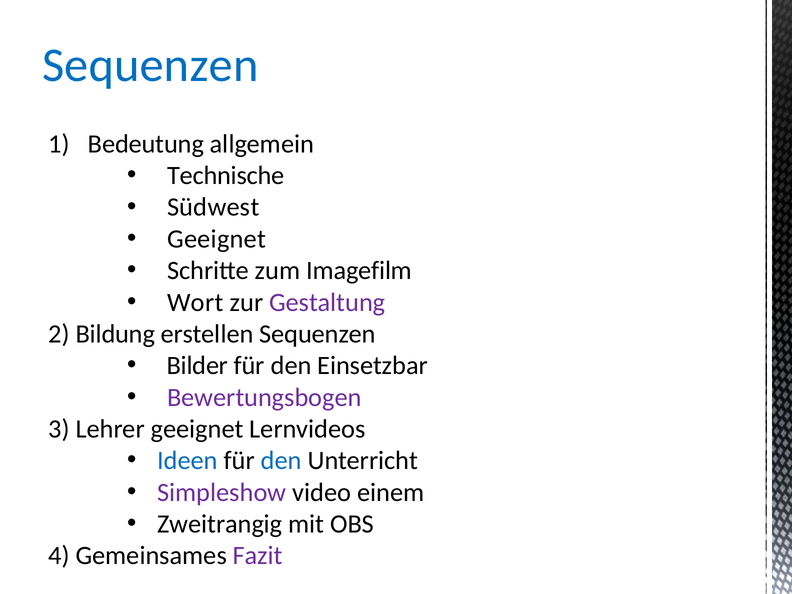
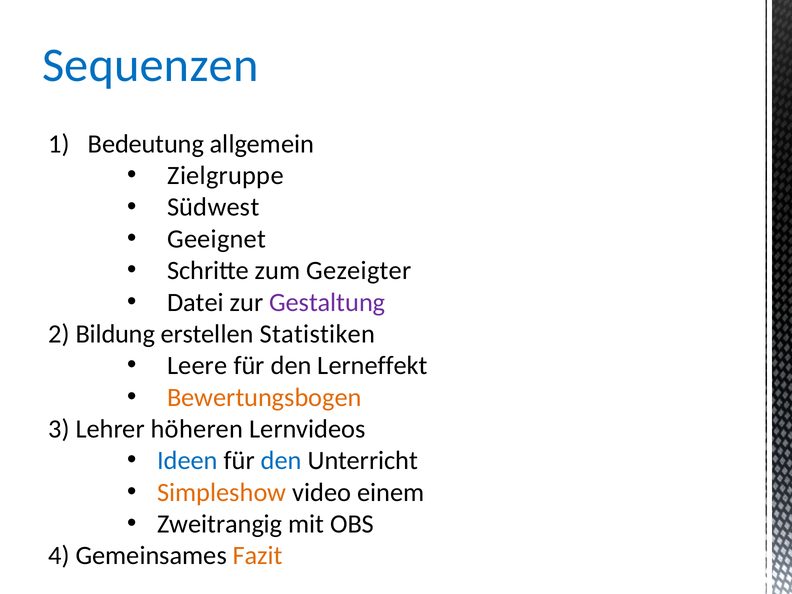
Technische: Technische -> Zielgruppe
Imagefilm: Imagefilm -> Gezeigter
Wort: Wort -> Datei
erstellen Sequenzen: Sequenzen -> Statistiken
Bilder: Bilder -> Leere
Einsetzbar: Einsetzbar -> Lerneffekt
Bewertungsbogen colour: purple -> orange
Lehrer geeignet: geeignet -> höheren
Simpleshow colour: purple -> orange
Fazit colour: purple -> orange
